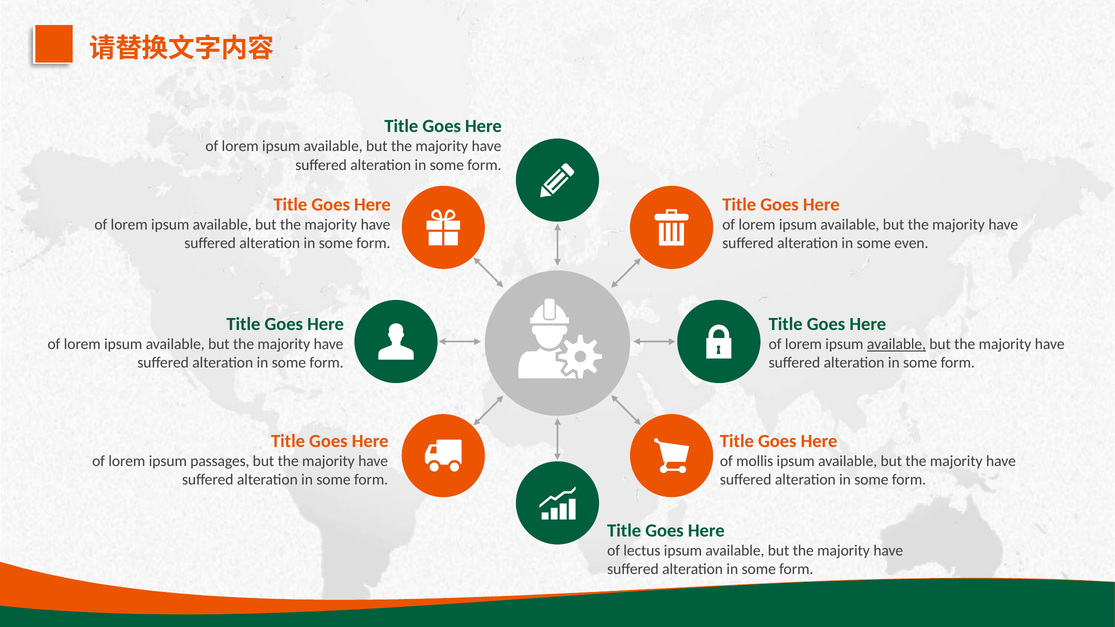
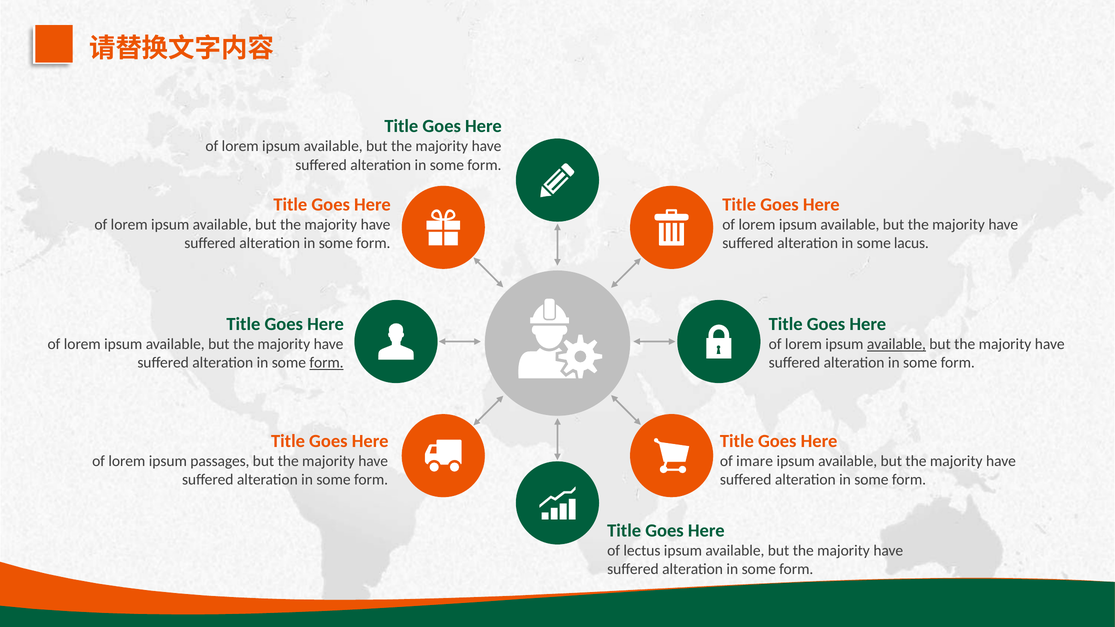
even: even -> lacus
form at (327, 363) underline: none -> present
mollis: mollis -> imare
